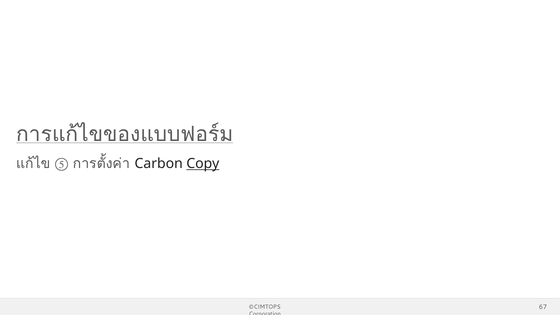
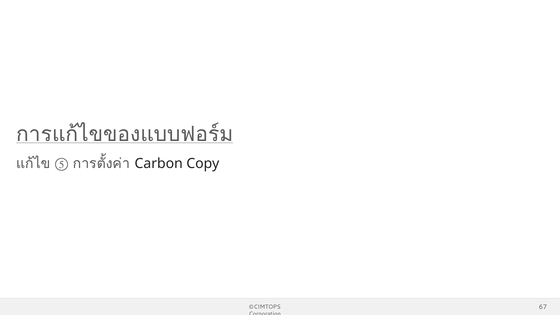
Copy underline: present -> none
